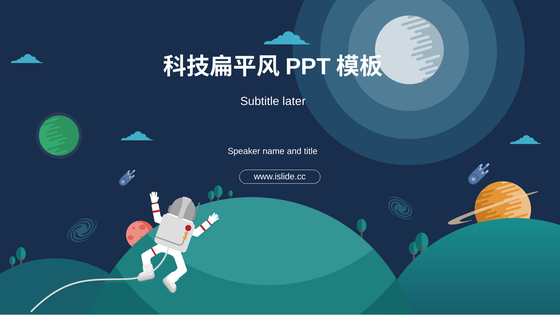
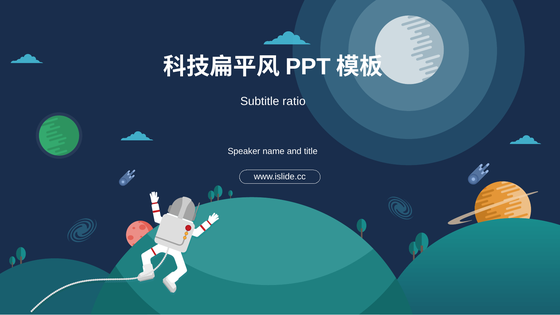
later: later -> ratio
